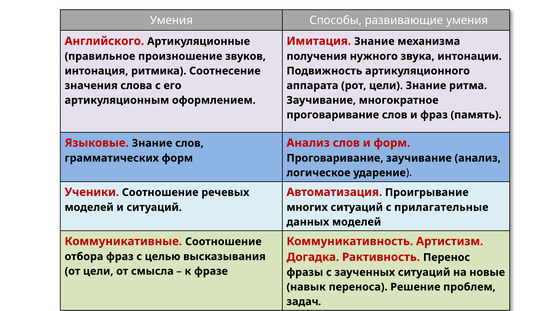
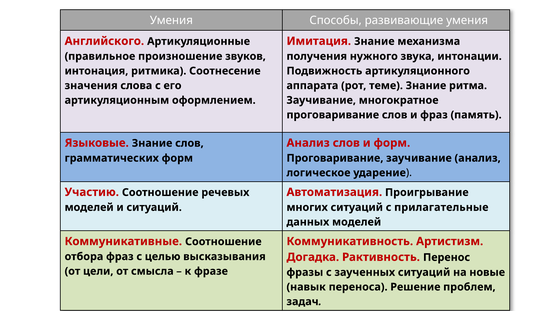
рот цели: цели -> теме
Ученики: Ученики -> Участию
